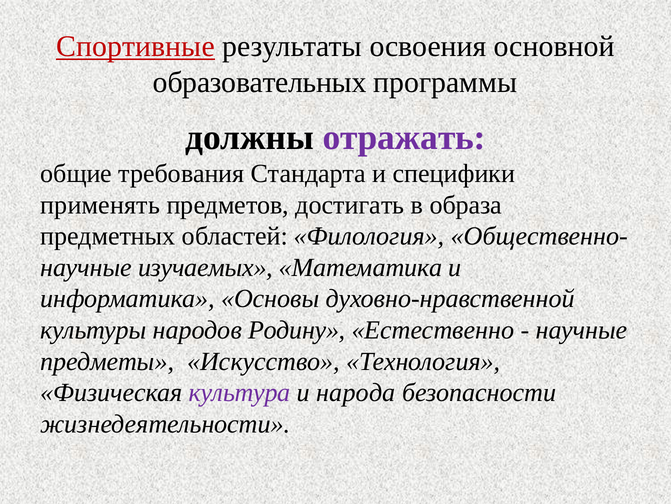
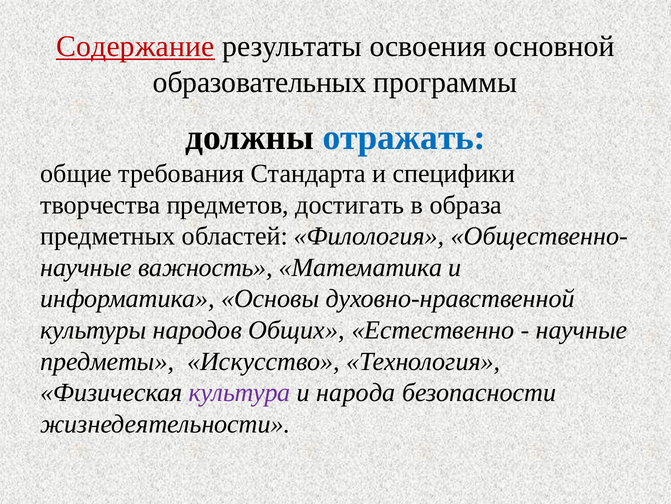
Спортивные: Спортивные -> Содержание
отражать colour: purple -> blue
применять: применять -> творчества
изучаемых: изучаемых -> важность
Родину: Родину -> Общих
